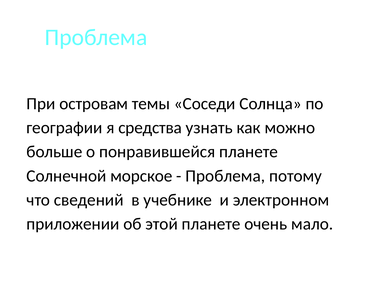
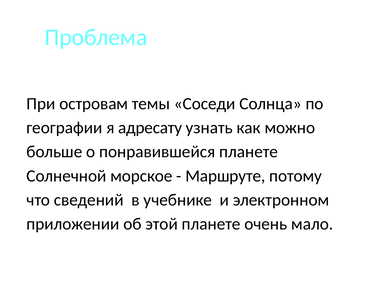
средства: средства -> адресату
Проблема at (225, 176): Проблема -> Маршруте
